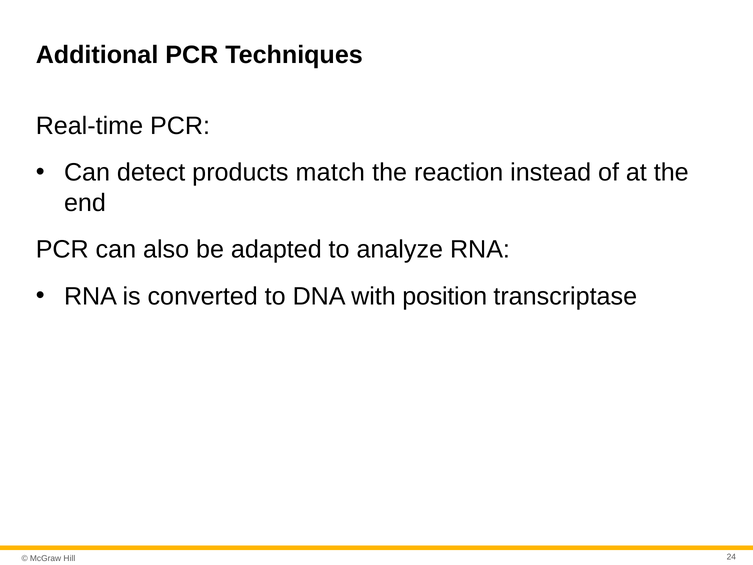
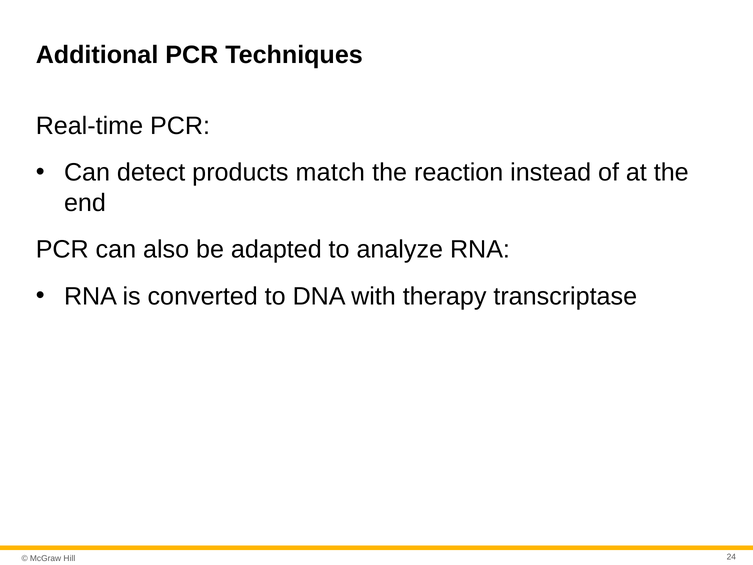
position: position -> therapy
